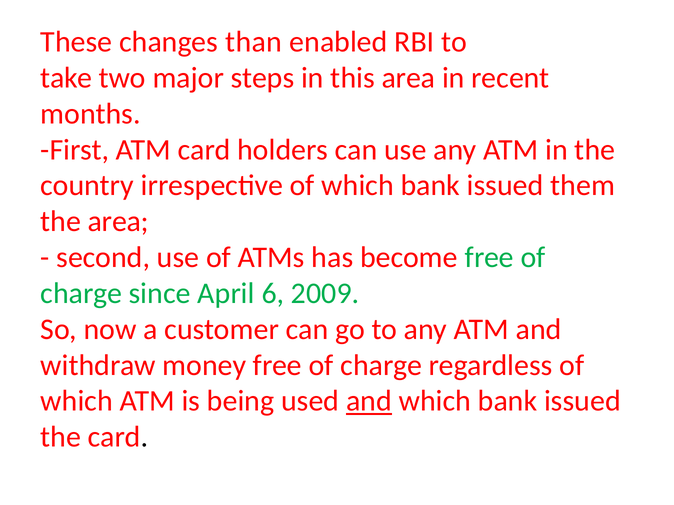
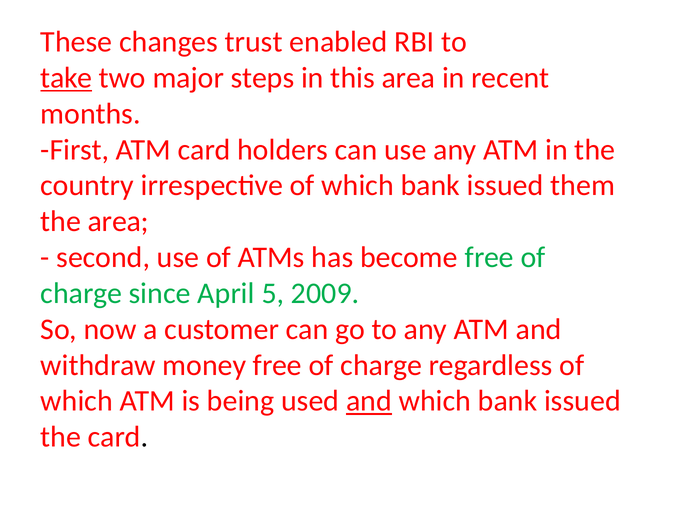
than: than -> trust
take underline: none -> present
6: 6 -> 5
